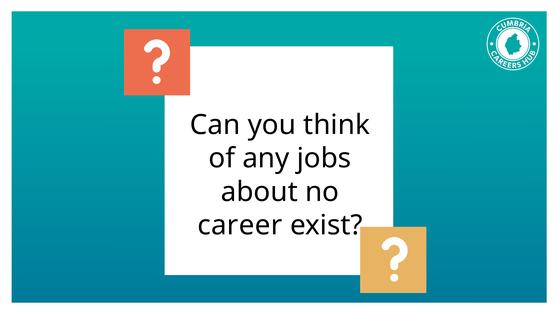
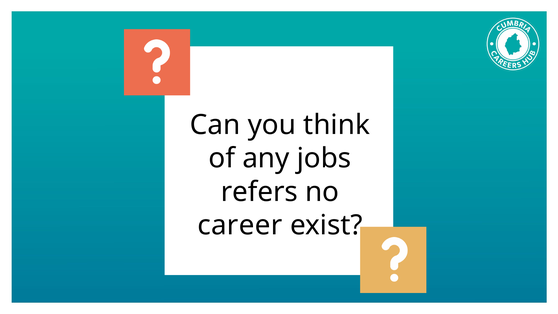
about: about -> refers
